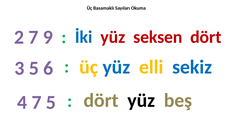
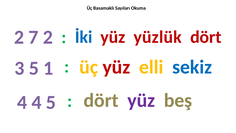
7 9: 9 -> 2
seksen: seksen -> yüzlük
6: 6 -> 1
yüz at (116, 67) colour: blue -> red
4 7: 7 -> 4
yüz at (141, 100) colour: black -> purple
